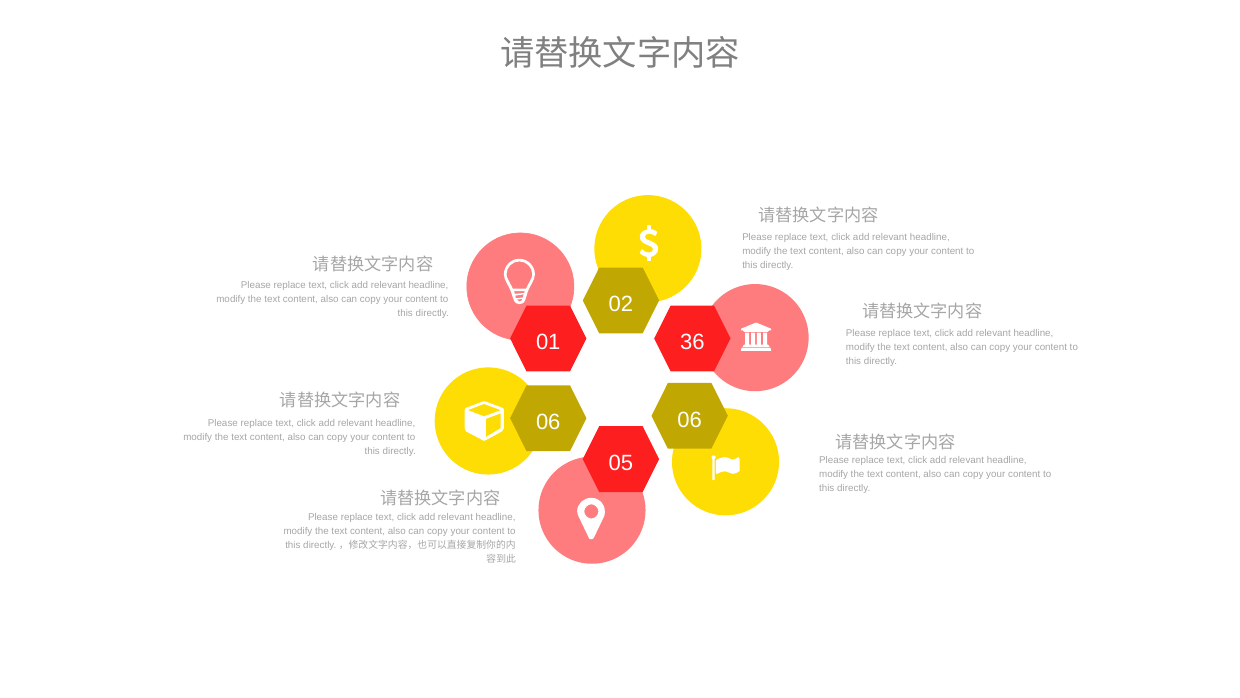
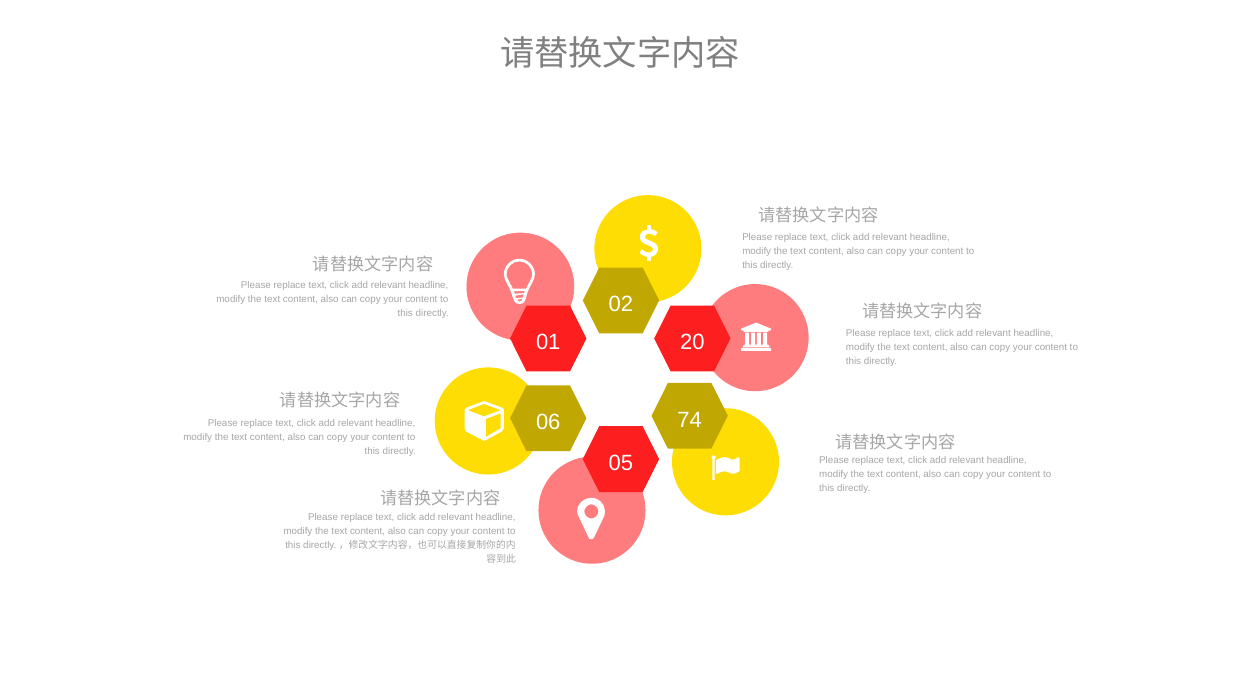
36: 36 -> 20
06 06: 06 -> 74
